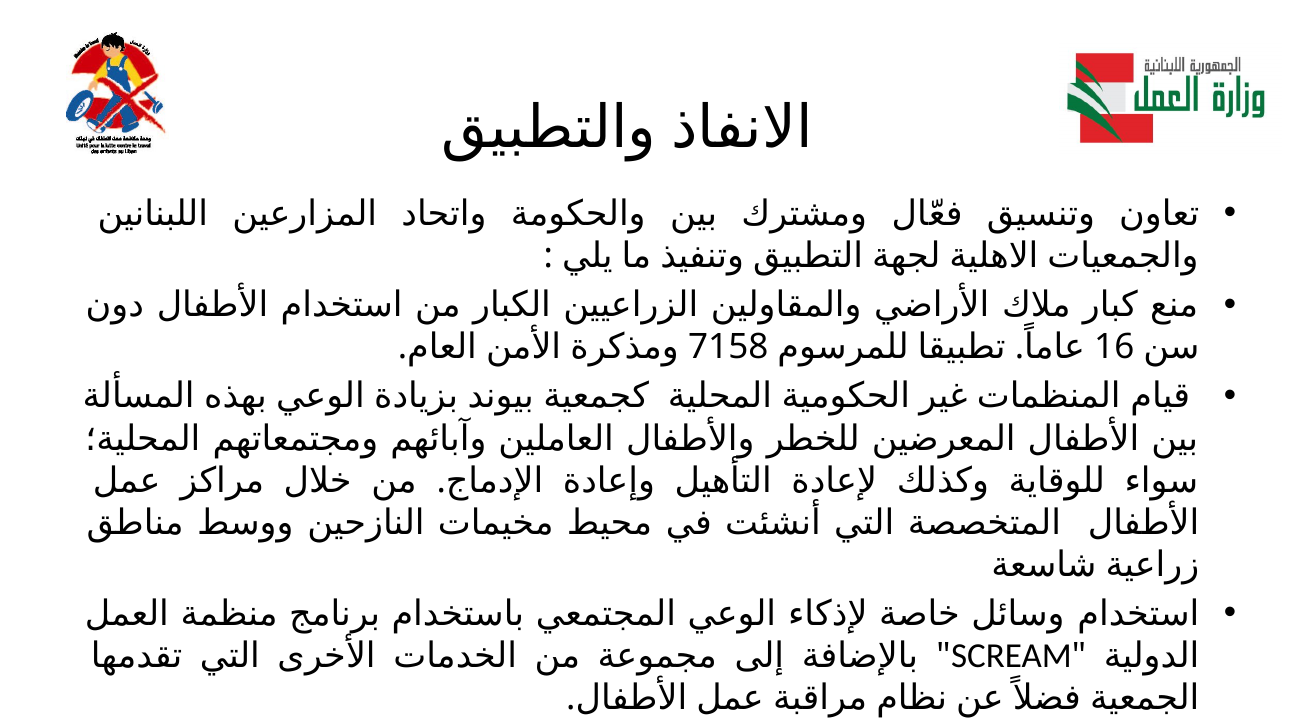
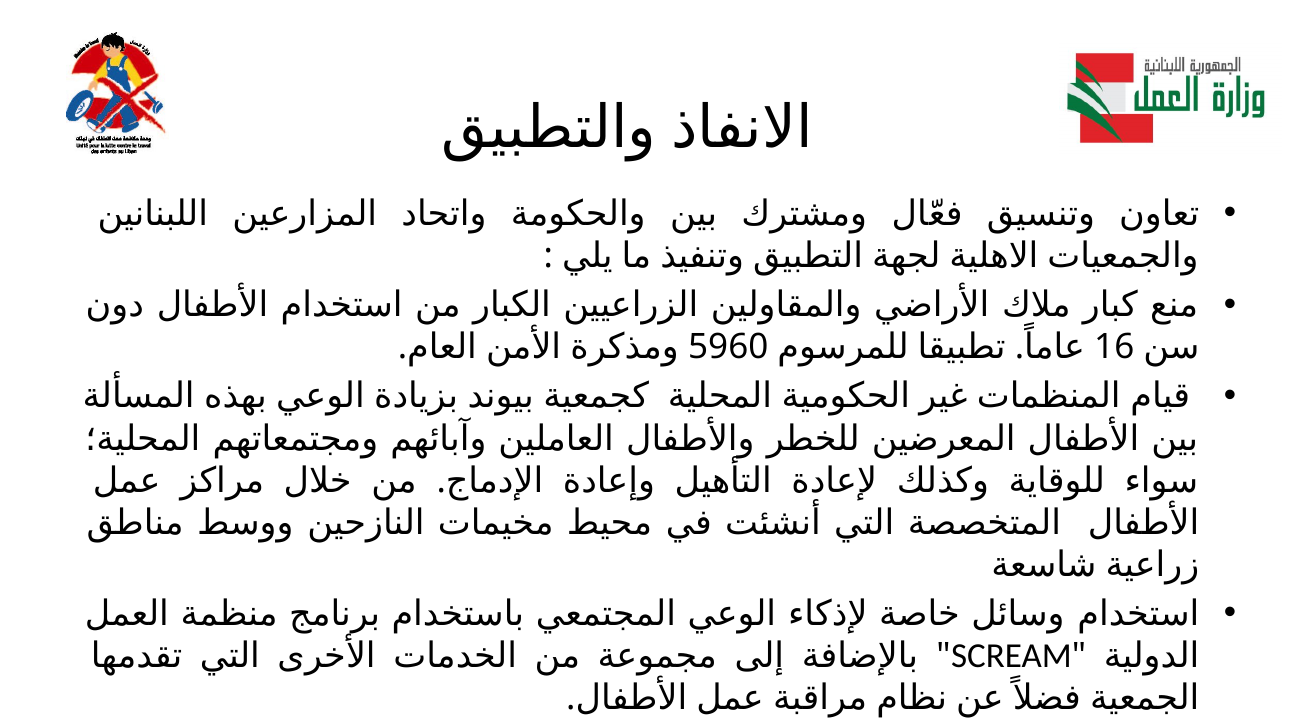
7158: 7158 -> 5960
